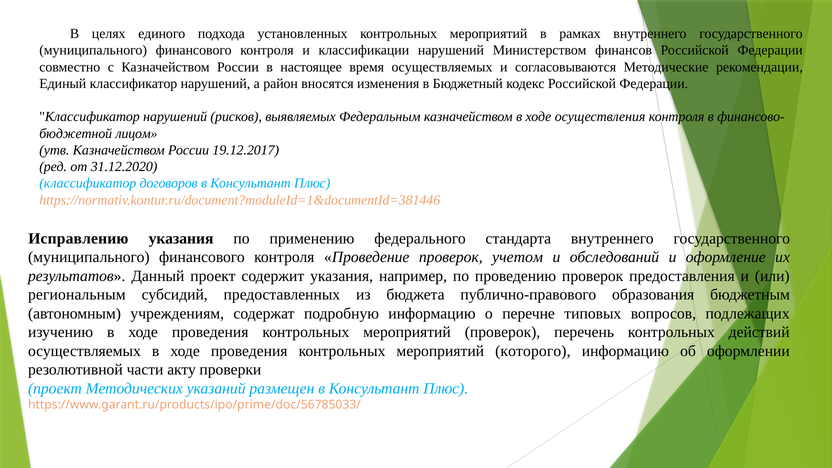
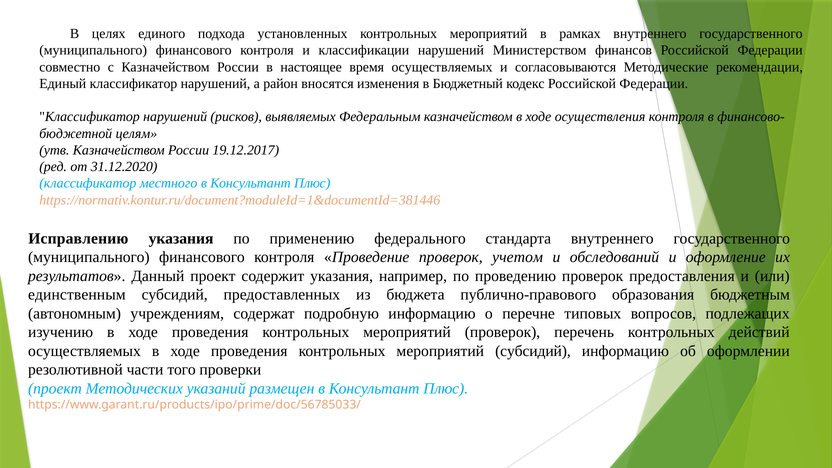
лицом: лицом -> целям
договоров: договоров -> местного
региональным: региональным -> единственным
мероприятий которого: которого -> субсидий
акту: акту -> того
